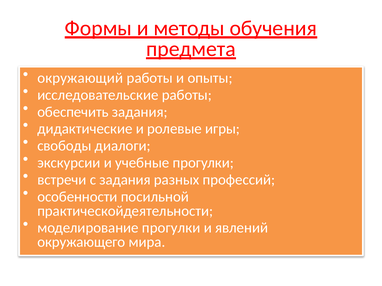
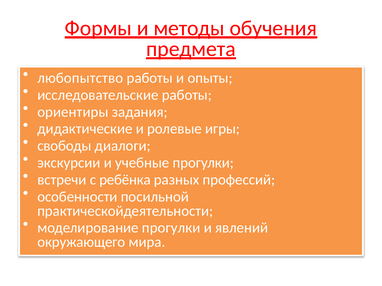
окружающий: окружающий -> любопытство
обеспечить: обеспечить -> ориентиры
с задания: задания -> ребёнка
